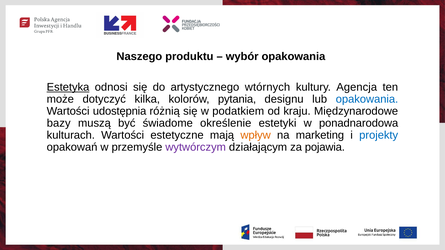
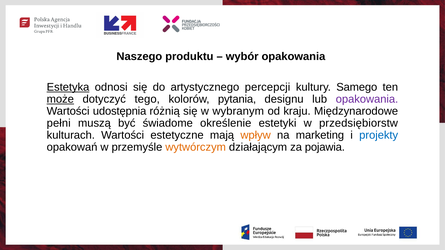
wtórnych: wtórnych -> percepcji
Agencja: Agencja -> Samego
może underline: none -> present
kilka: kilka -> tego
opakowania at (367, 99) colour: blue -> purple
podatkiem: podatkiem -> wybranym
bazy: bazy -> pełni
ponadnarodowa: ponadnarodowa -> przedsiębiorstw
wytwórczym colour: purple -> orange
